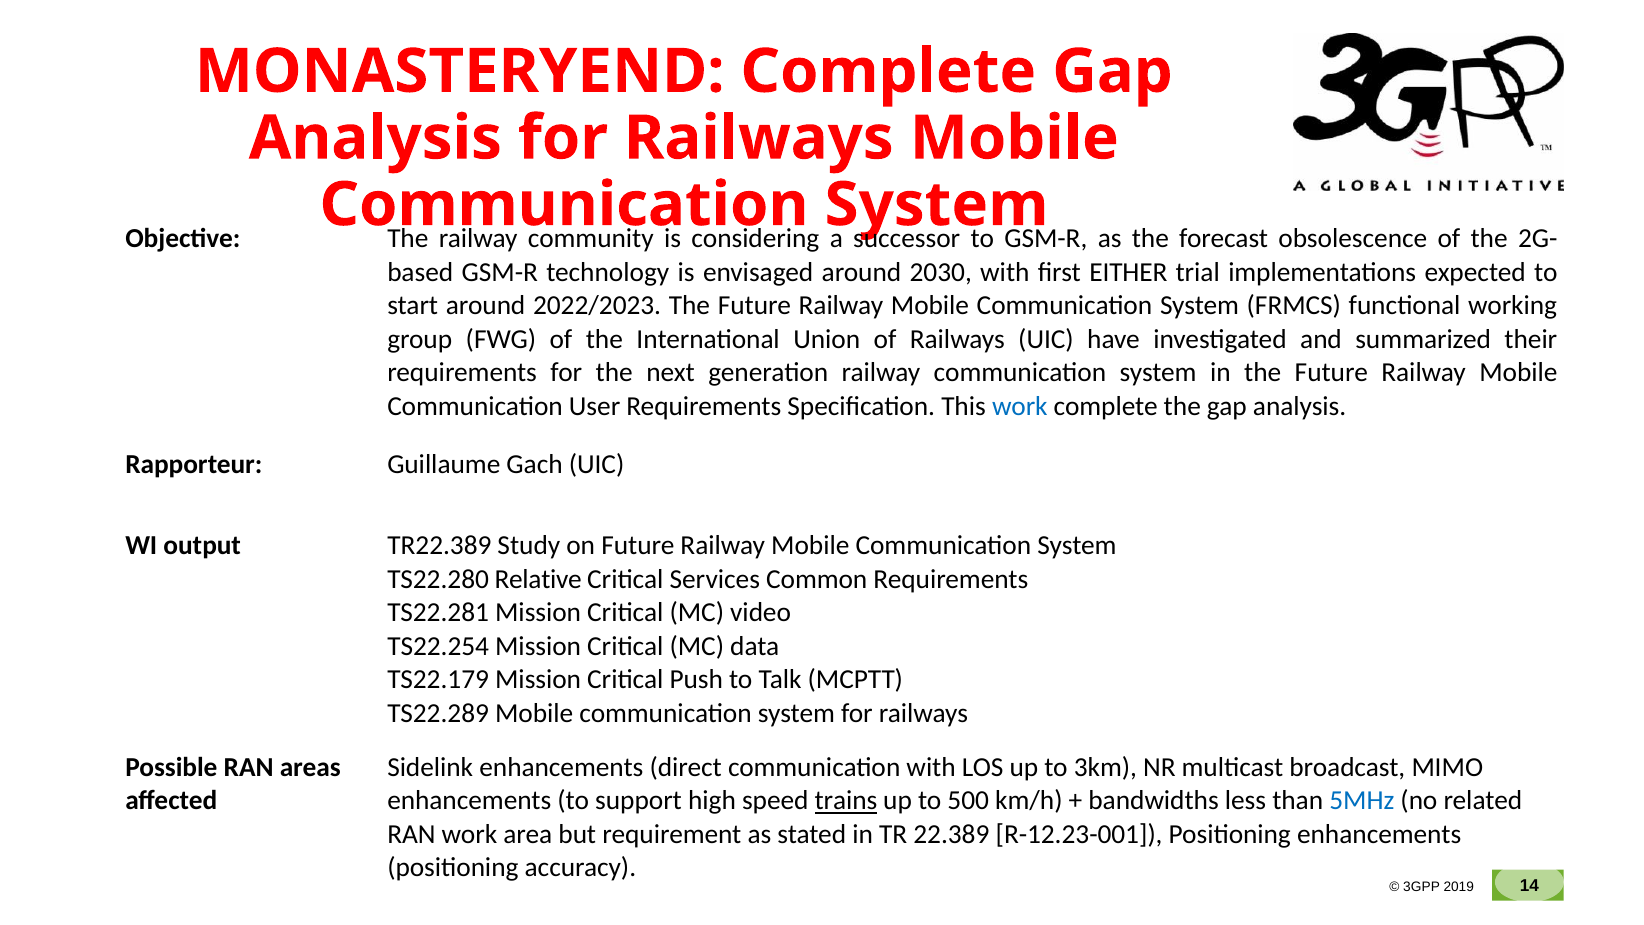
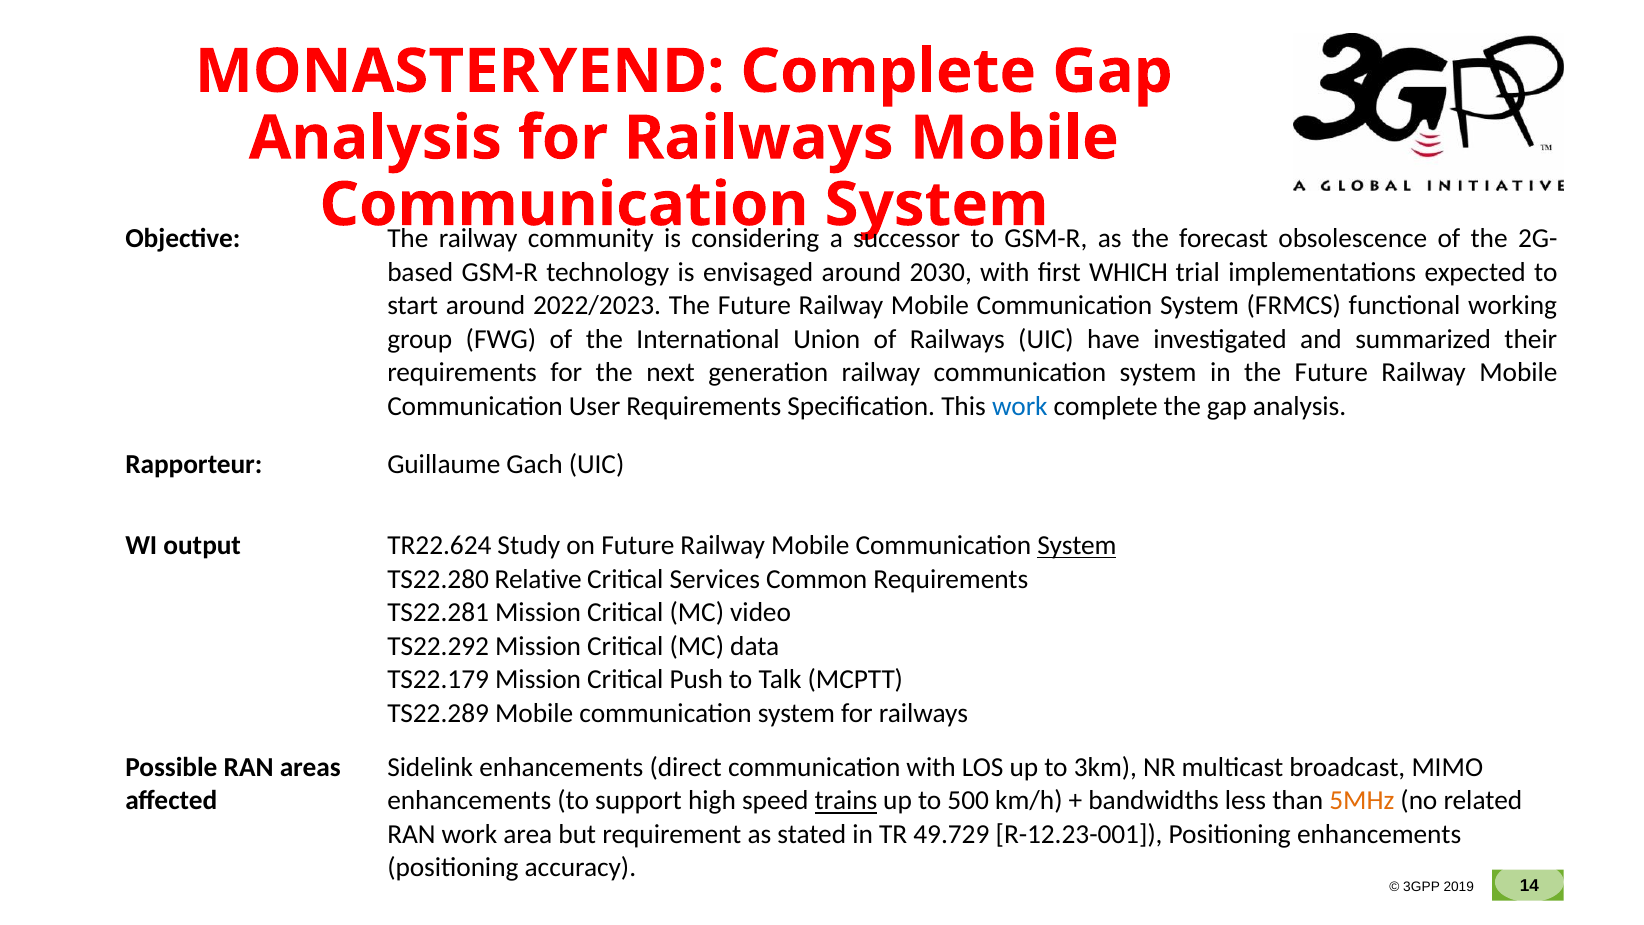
EITHER: EITHER -> WHICH
TR22.389: TR22.389 -> TR22.624
System at (1077, 546) underline: none -> present
TS22.254: TS22.254 -> TS22.292
5MHz colour: blue -> orange
22.389: 22.389 -> 49.729
